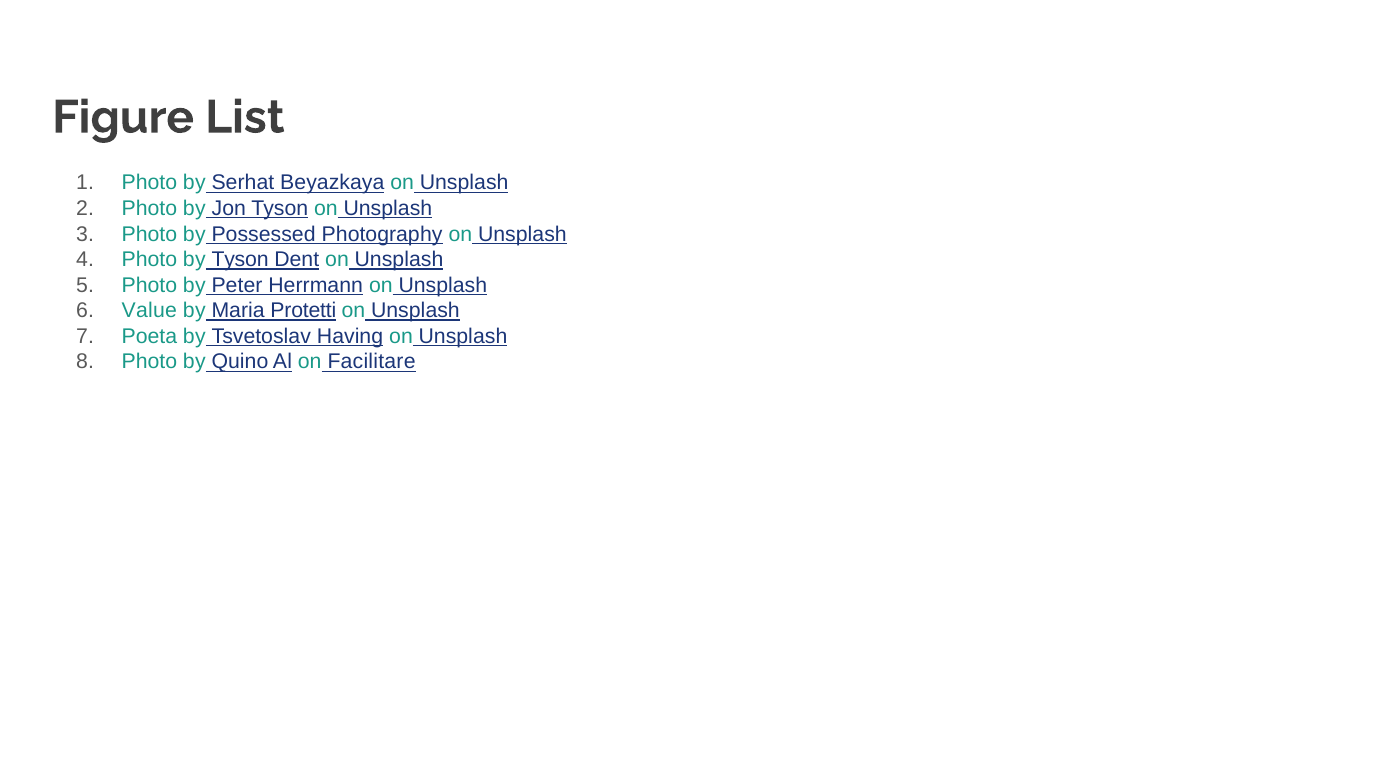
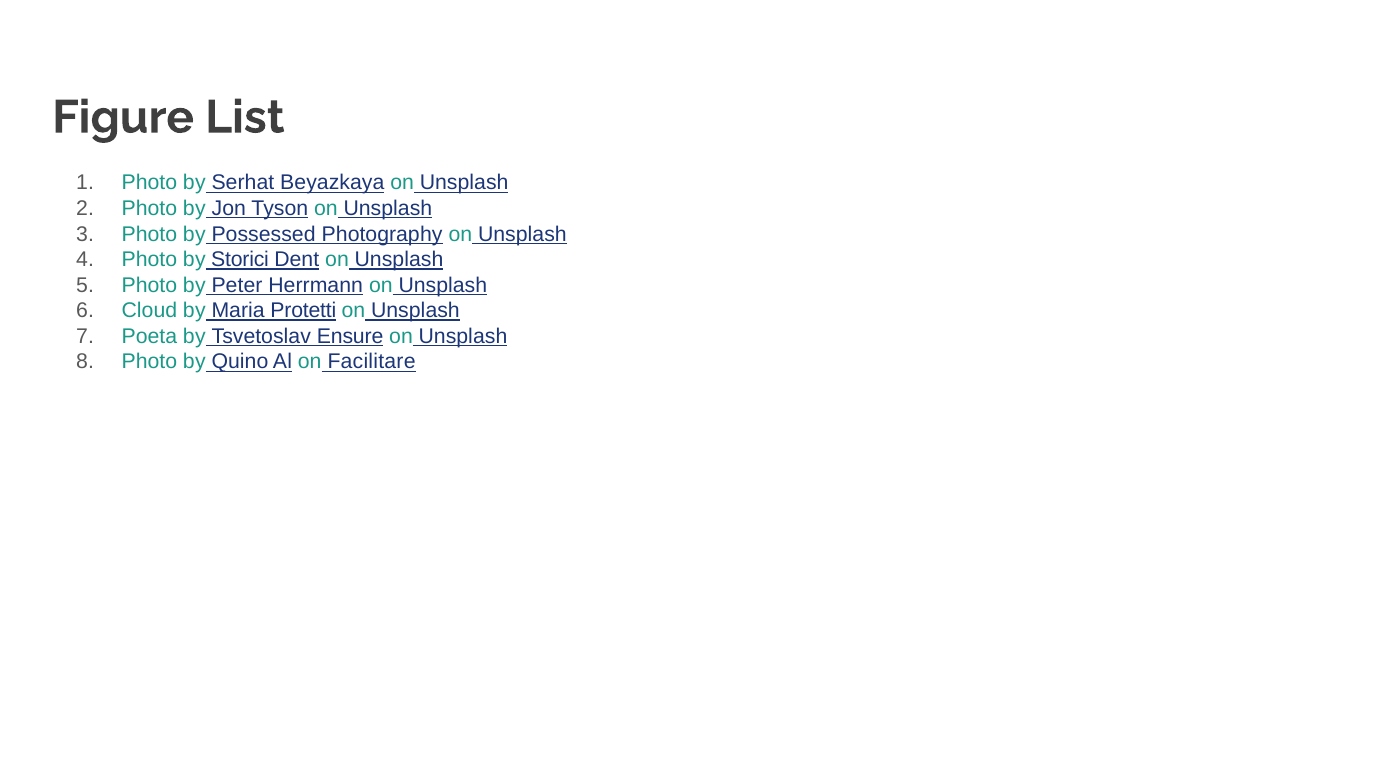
by Tyson: Tyson -> Storici
Value: Value -> Cloud
Having: Having -> Ensure
